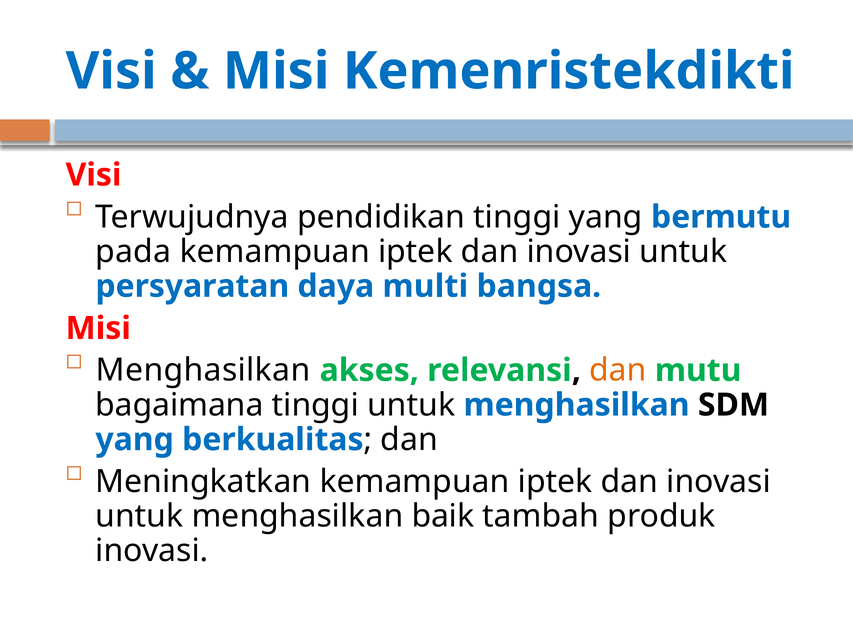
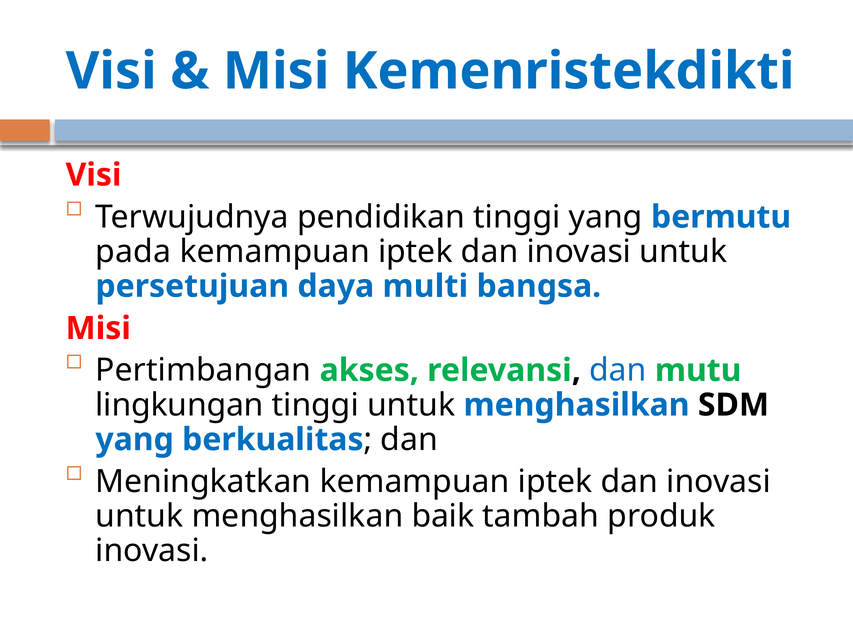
persyaratan: persyaratan -> persetujuan
Menghasilkan at (203, 370): Menghasilkan -> Pertimbangan
dan at (618, 370) colour: orange -> blue
bagaimana: bagaimana -> lingkungan
